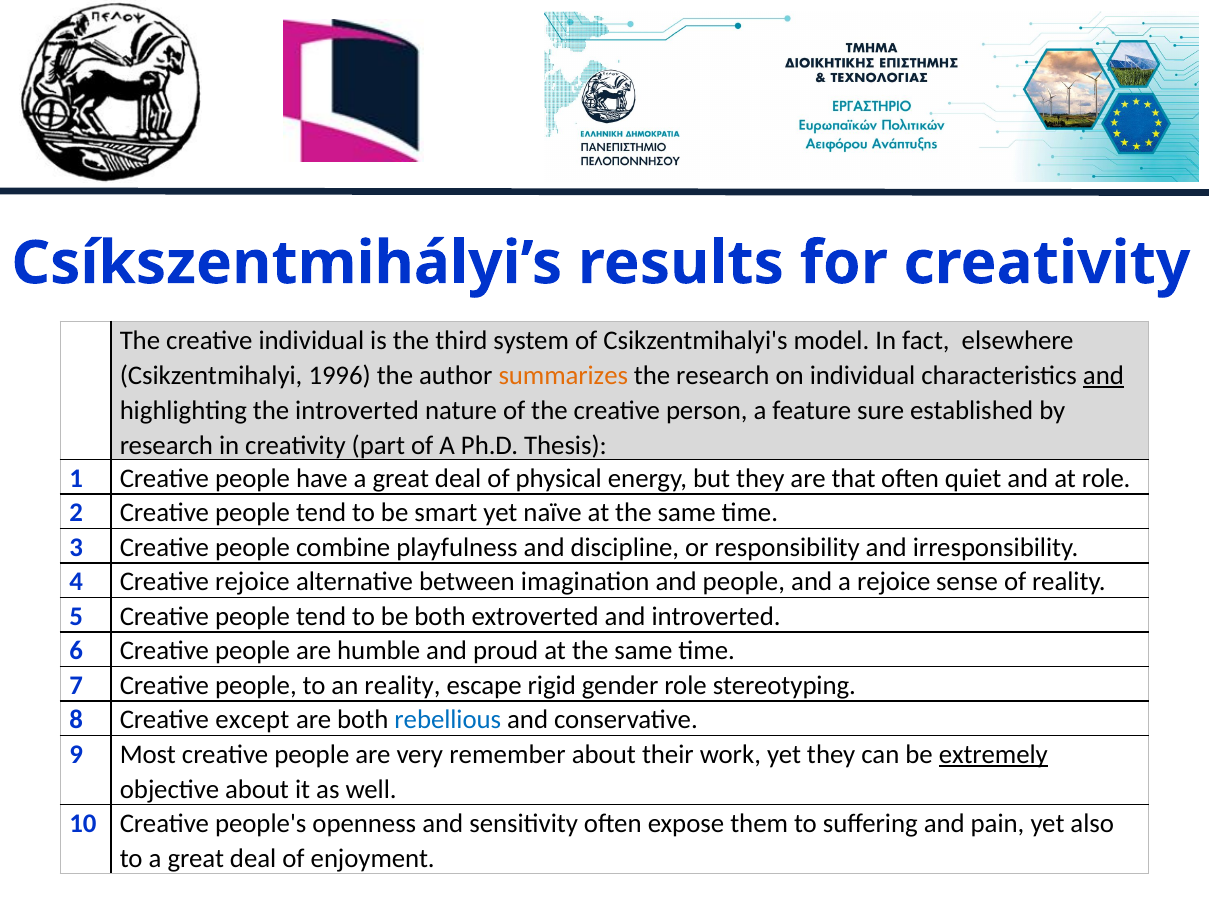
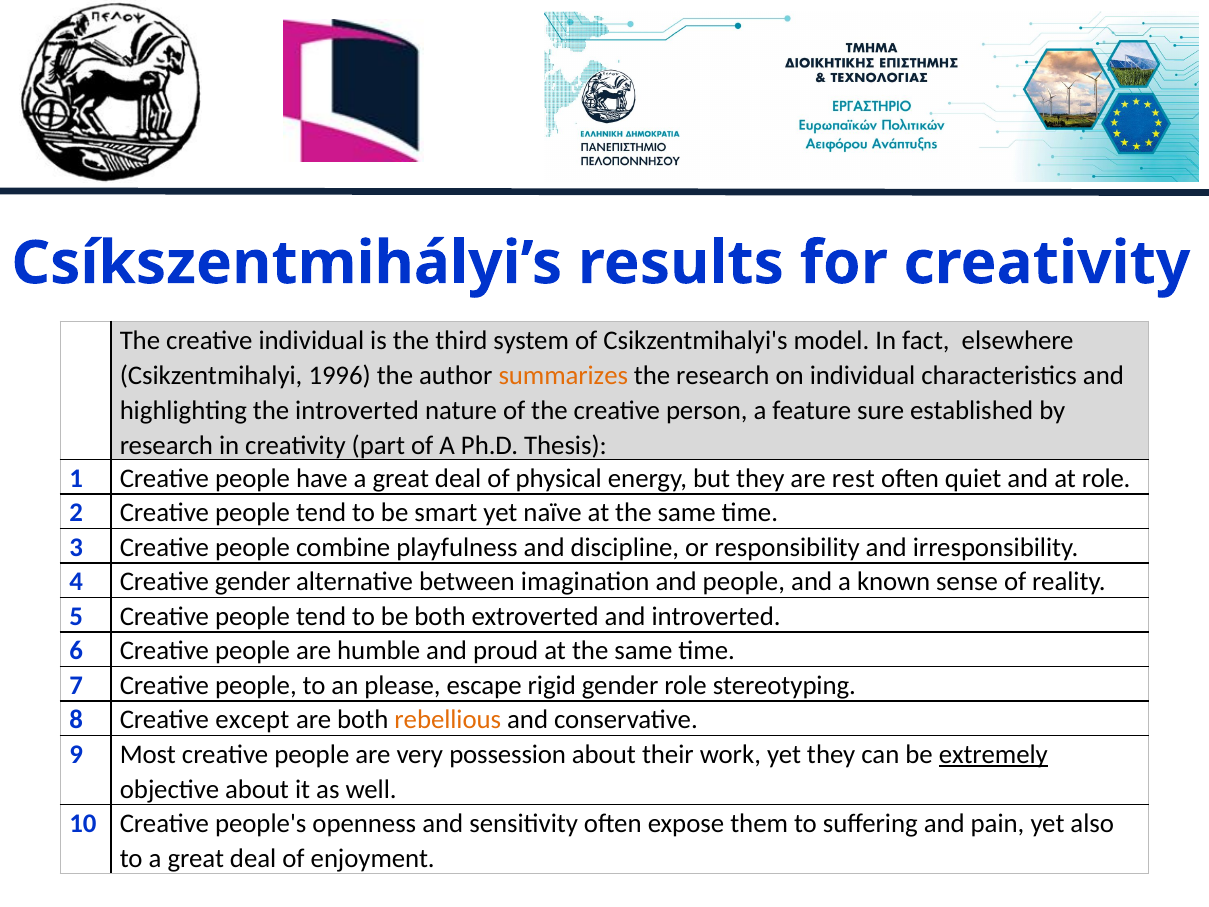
and at (1103, 375) underline: present -> none
that: that -> rest
Creative rejoice: rejoice -> gender
a rejoice: rejoice -> known
an reality: reality -> please
rebellious colour: blue -> orange
remember: remember -> possession
